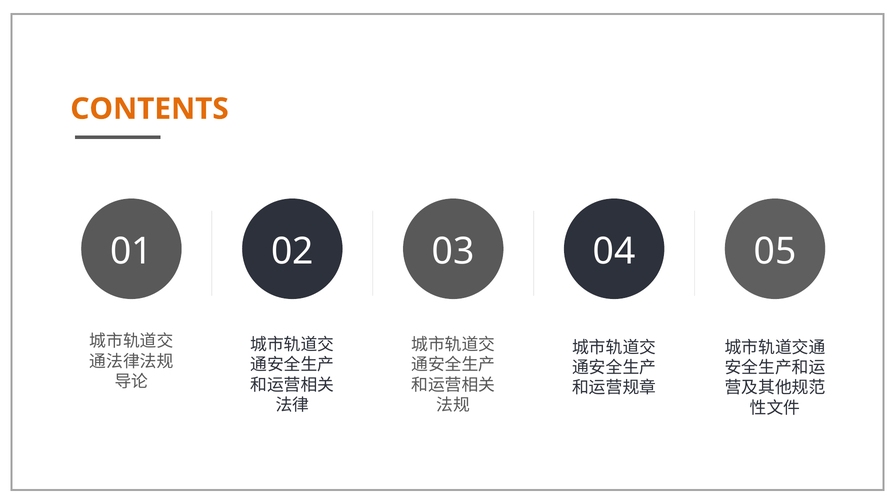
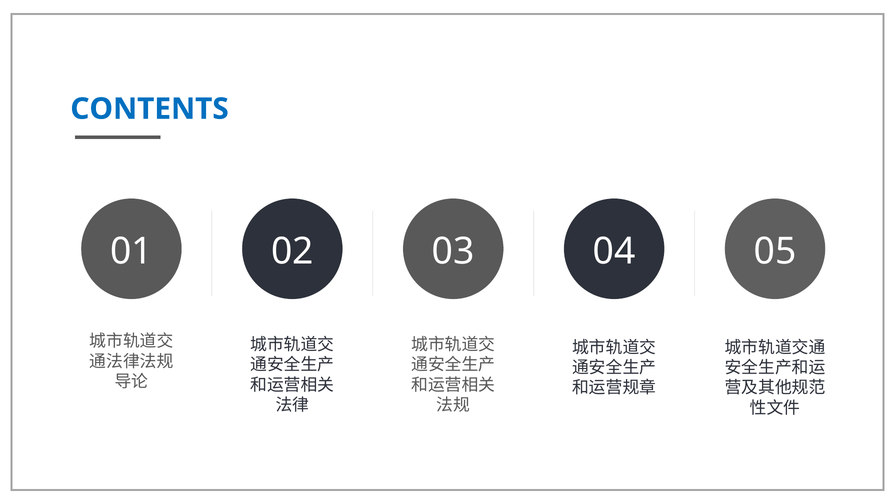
CONTENTS colour: orange -> blue
